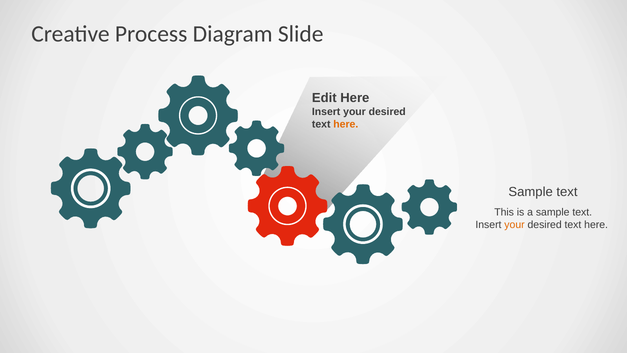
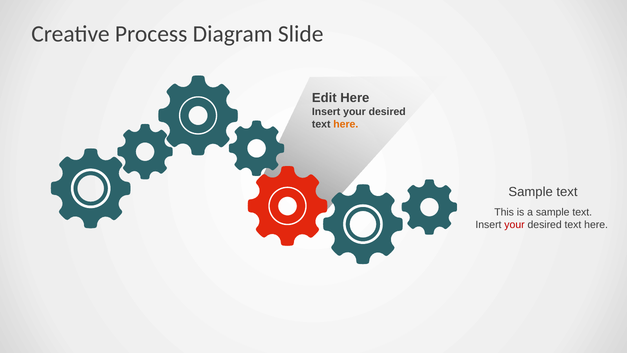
your at (515, 225) colour: orange -> red
